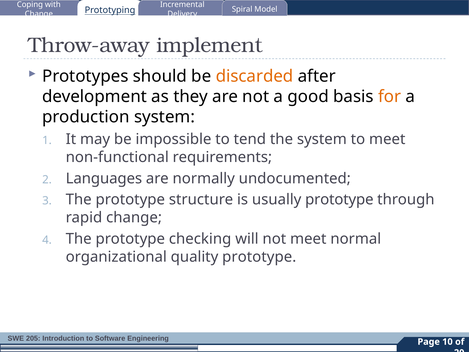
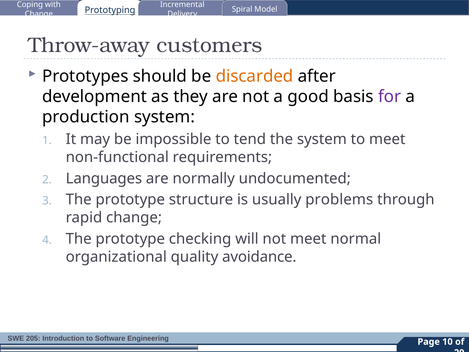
implement: implement -> customers
for colour: orange -> purple
usually prototype: prototype -> problems
quality prototype: prototype -> avoidance
